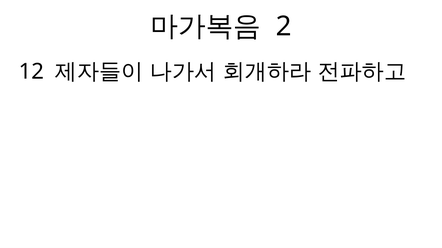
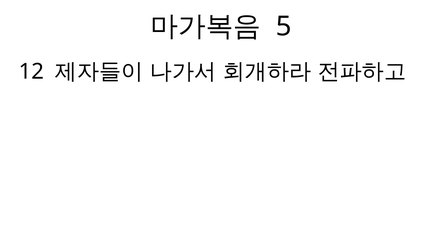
2: 2 -> 5
